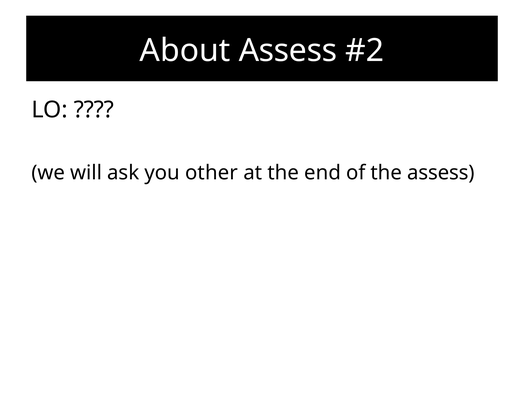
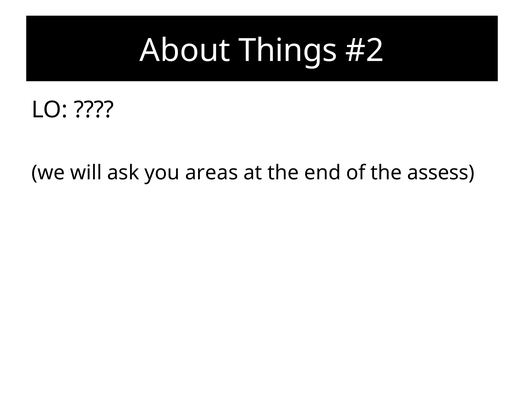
About Assess: Assess -> Things
other: other -> areas
